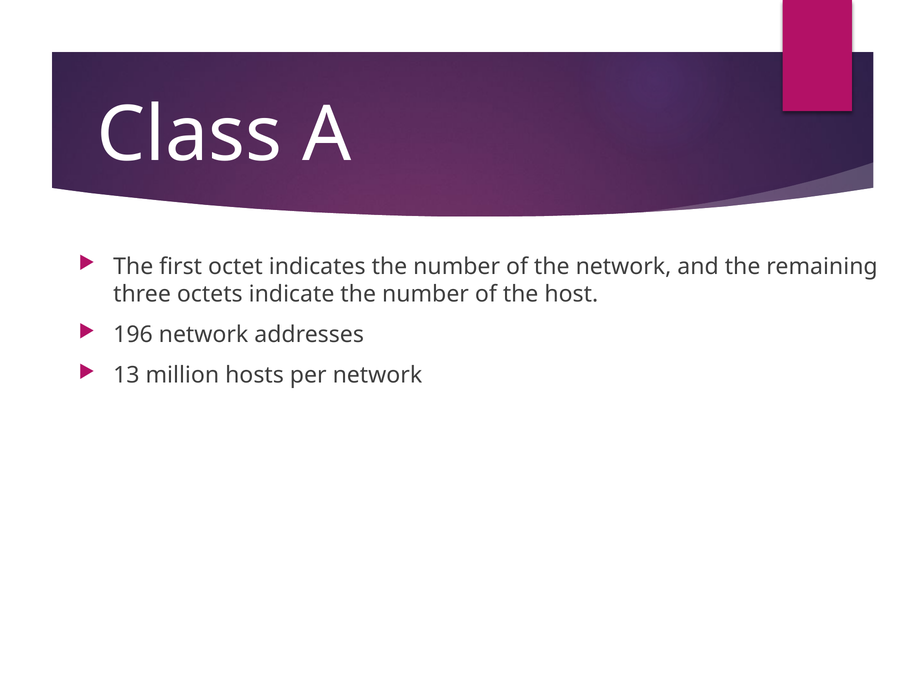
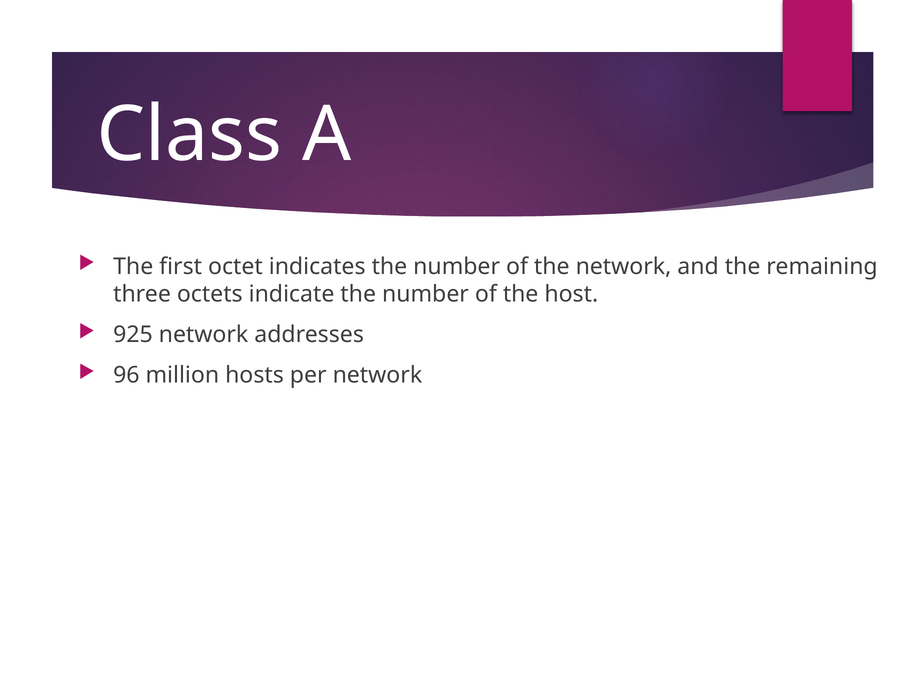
196: 196 -> 925
13: 13 -> 96
